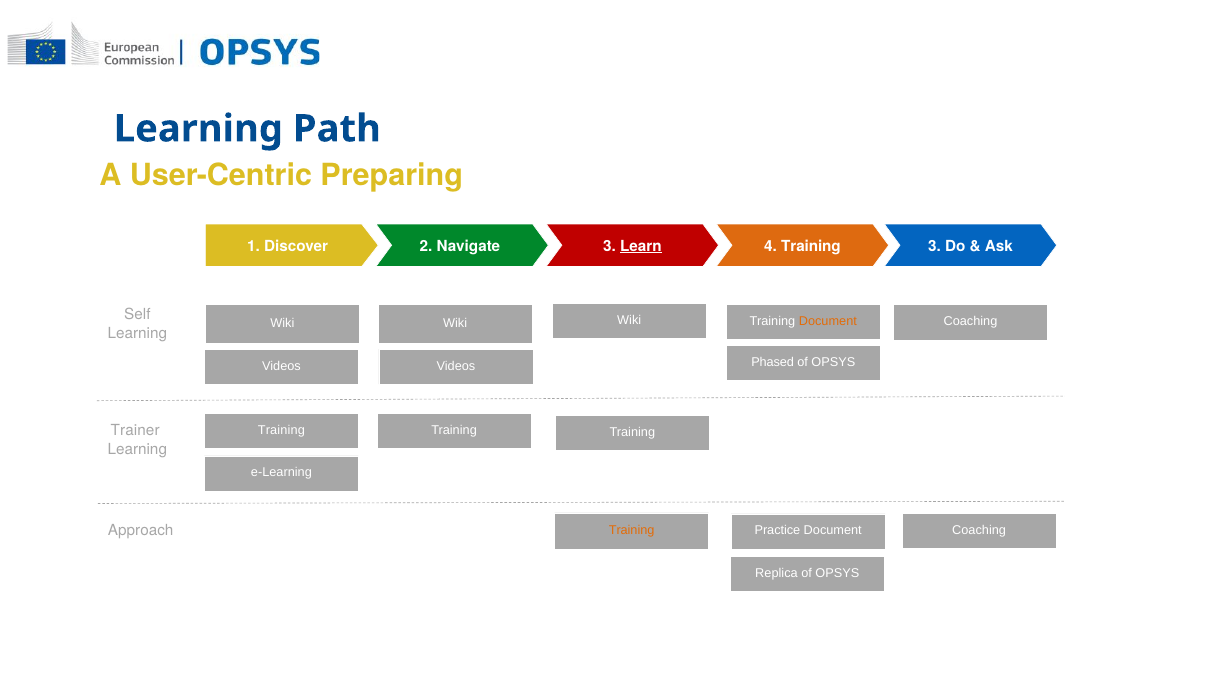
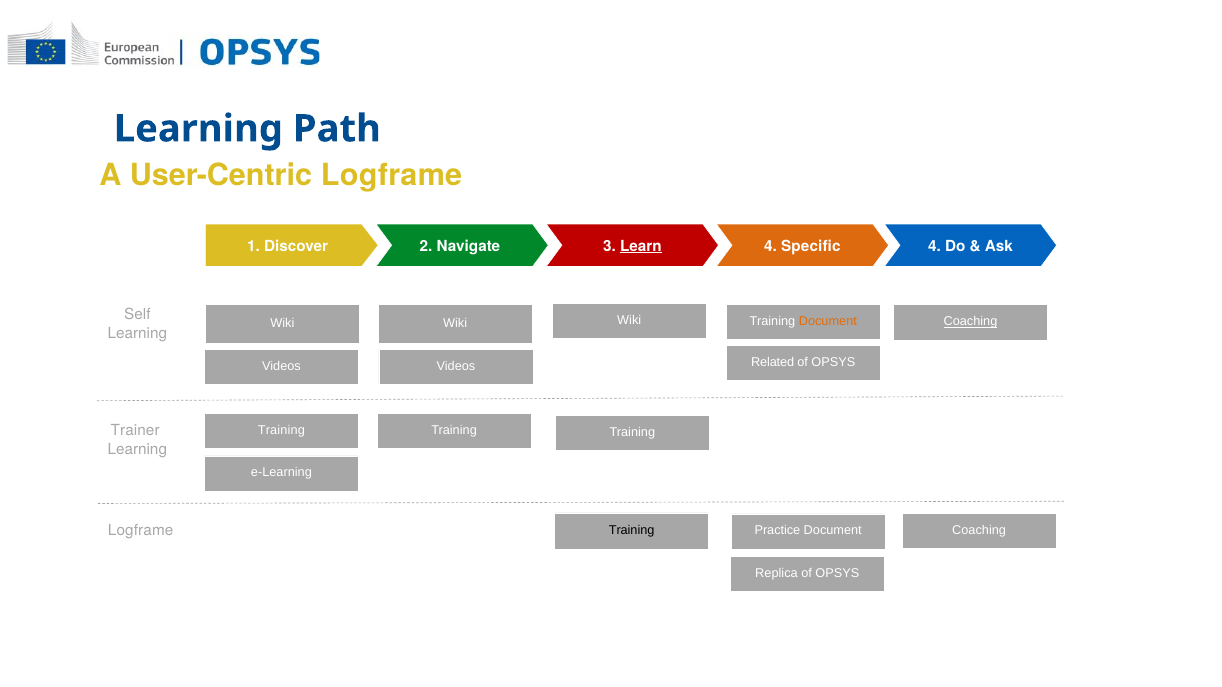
User-Centric Preparing: Preparing -> Logframe
4 Training: Training -> Specific
Navigate 3: 3 -> 4
Coaching at (970, 322) underline: none -> present
Phased: Phased -> Related
Approach at (141, 531): Approach -> Logframe
Training at (632, 530) colour: orange -> black
